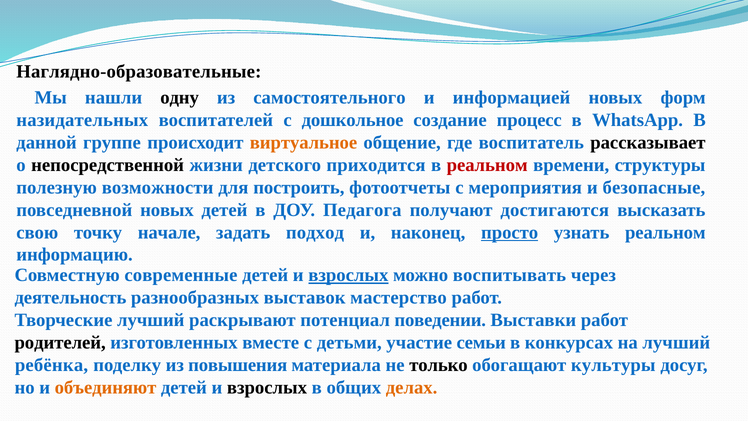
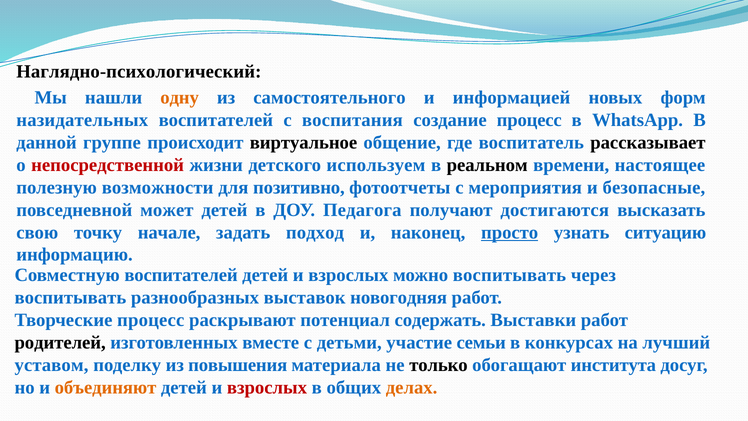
Наглядно-образовательные: Наглядно-образовательные -> Наглядно-психологический
одну colour: black -> orange
дошкольное: дошкольное -> воспитания
виртуальное colour: orange -> black
непосредственной colour: black -> red
приходится: приходится -> используем
реальном at (487, 165) colour: red -> black
структуры: структуры -> настоящее
построить: построить -> позитивно
повседневной новых: новых -> может
узнать реальном: реальном -> ситуацию
Совместную современные: современные -> воспитателей
взрослых at (348, 275) underline: present -> none
деятельность at (70, 297): деятельность -> воспитывать
мастерство: мастерство -> новогодняя
Творческие лучший: лучший -> процесс
поведении: поведении -> содержать
ребёнка: ребёнка -> уставом
культуры: культуры -> института
взрослых at (267, 387) colour: black -> red
